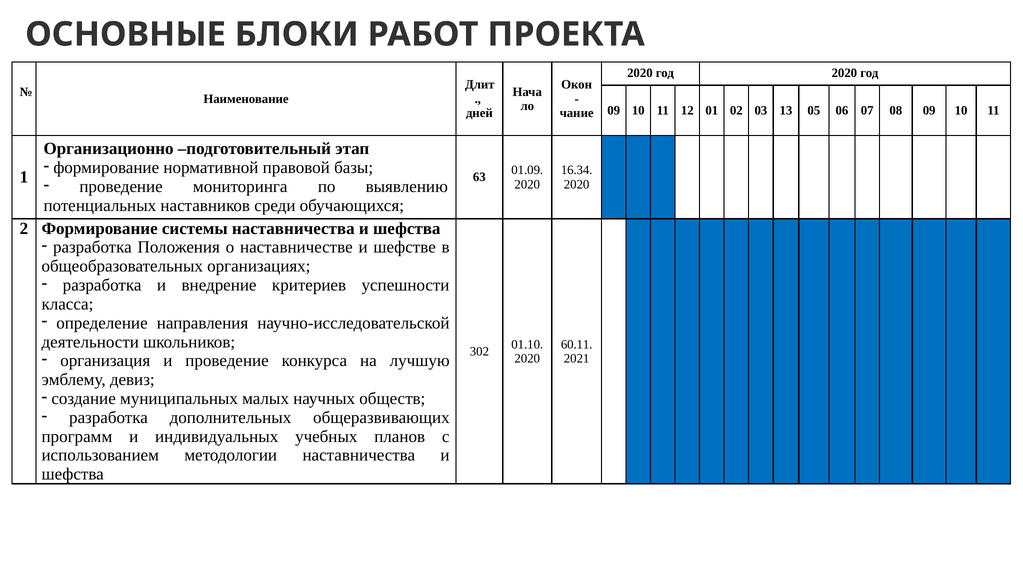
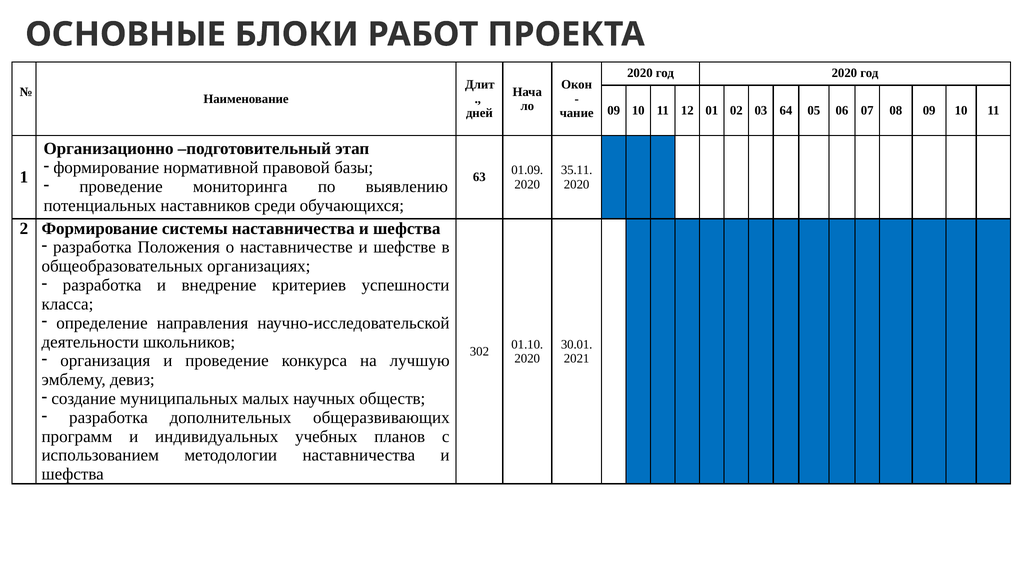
13: 13 -> 64
16.34: 16.34 -> 35.11
60.11: 60.11 -> 30.01
